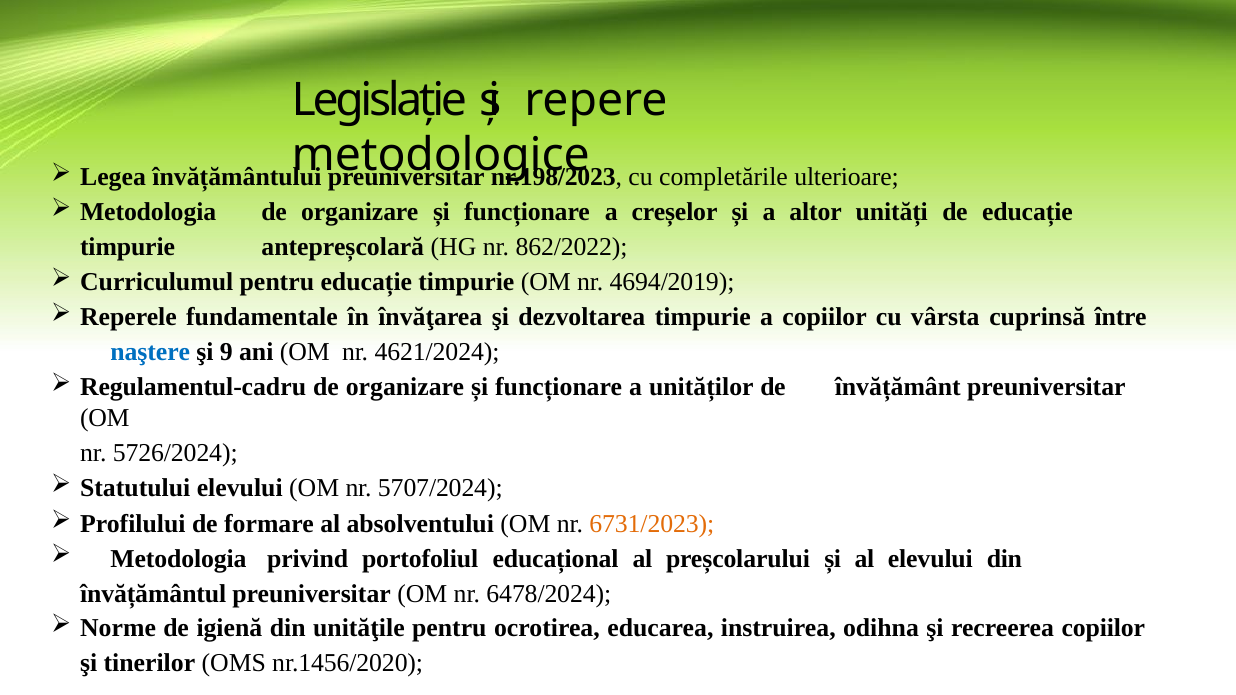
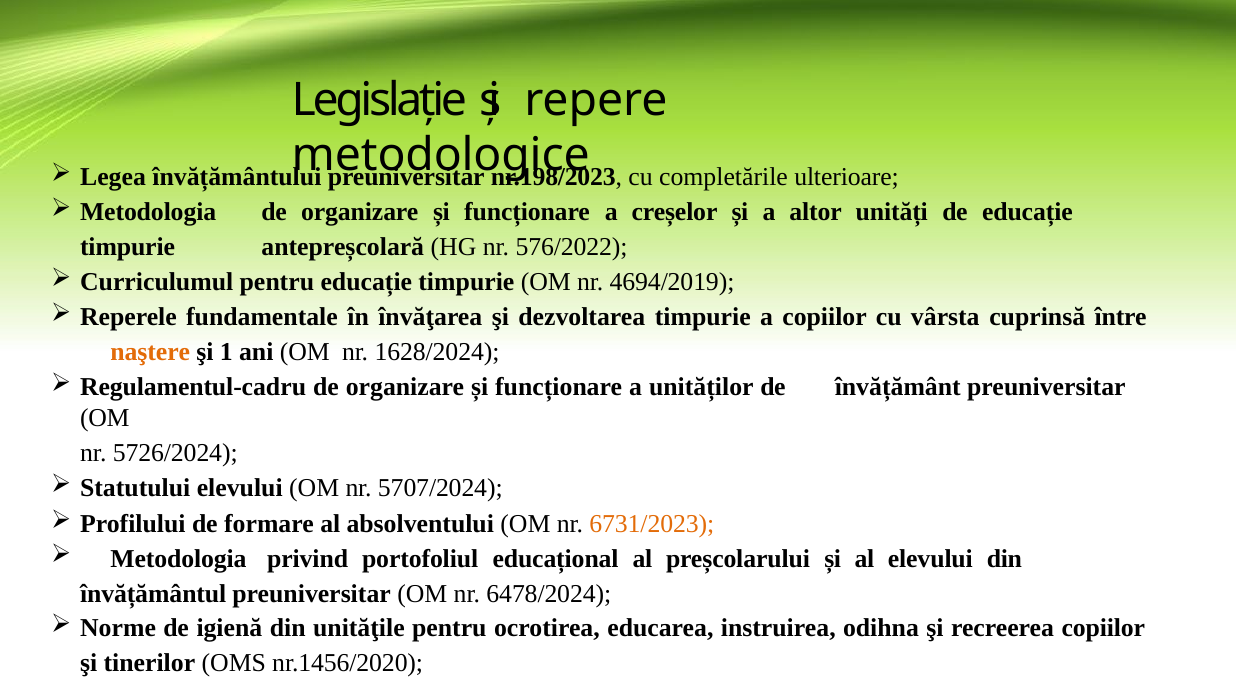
862/2022: 862/2022 -> 576/2022
naştere colour: blue -> orange
9: 9 -> 1
4621/2024: 4621/2024 -> 1628/2024
